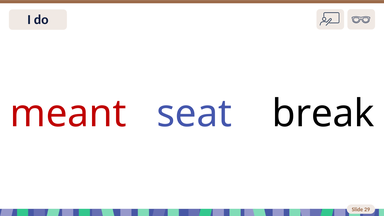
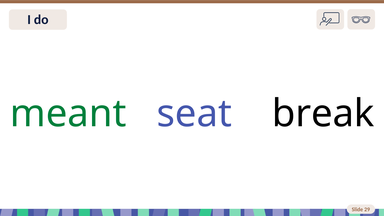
meant colour: red -> green
